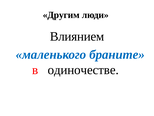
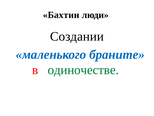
Другим: Другим -> Бахтин
Влиянием: Влиянием -> Создании
одиночестве colour: black -> green
